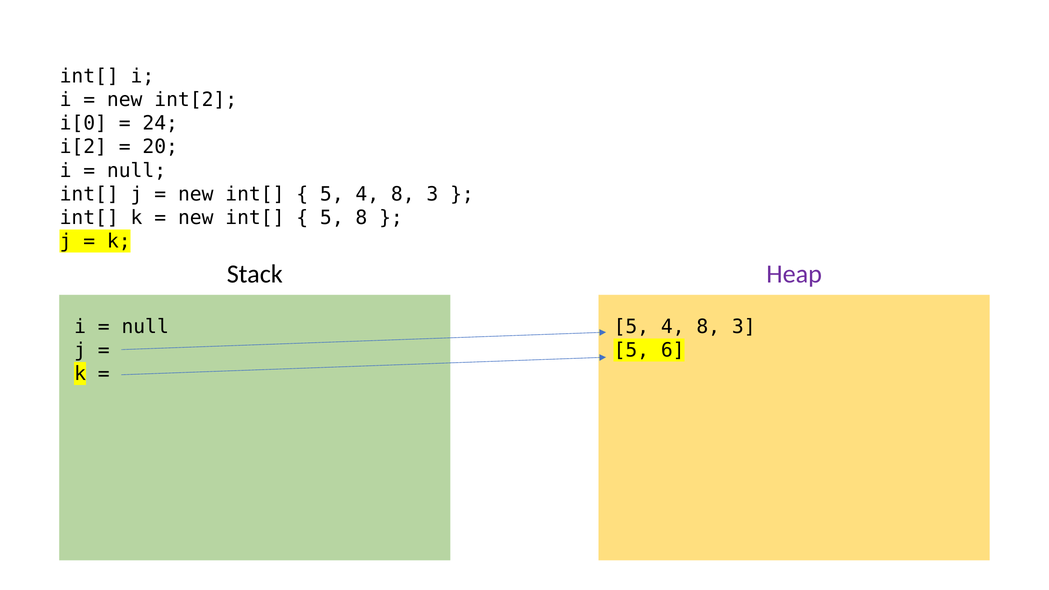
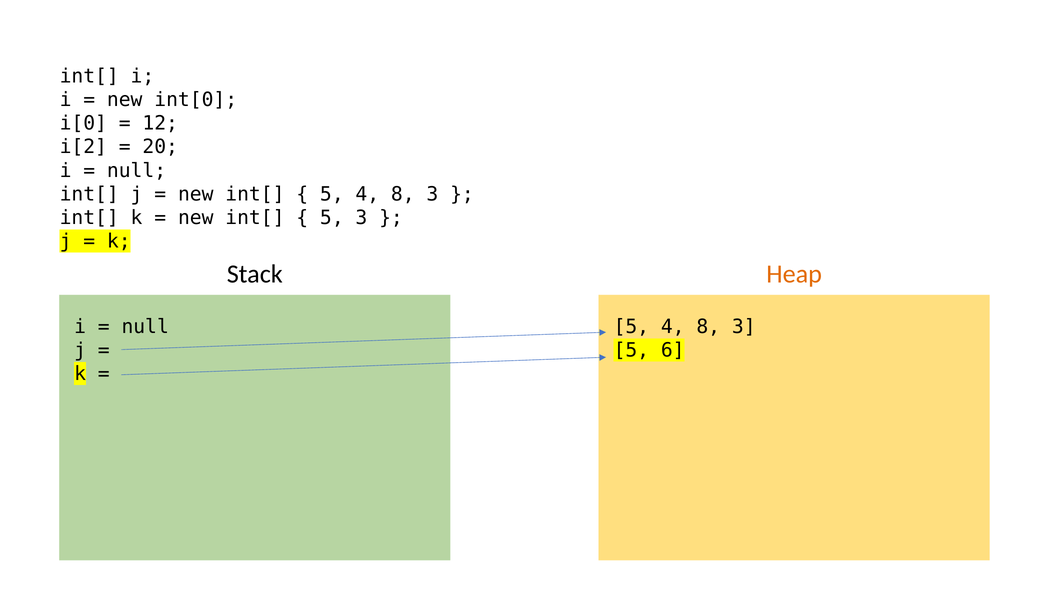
int[2: int[2 -> int[0
24: 24 -> 12
5 8: 8 -> 3
Heap colour: purple -> orange
